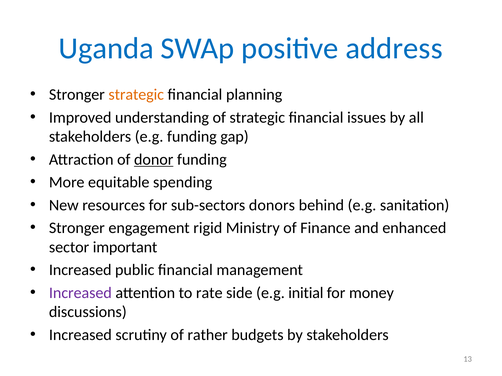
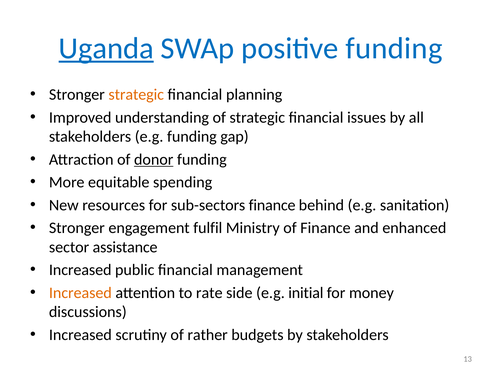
Uganda underline: none -> present
positive address: address -> funding
sub-sectors donors: donors -> finance
rigid: rigid -> fulfil
important: important -> assistance
Increased at (80, 293) colour: purple -> orange
